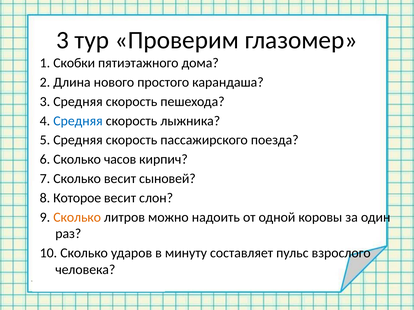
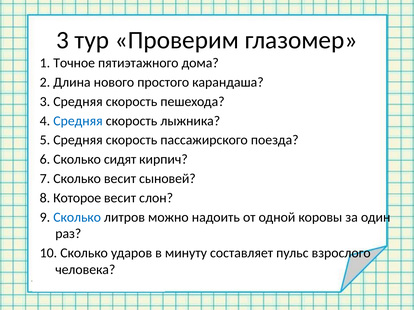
Скобки: Скобки -> Точное
часов: часов -> сидят
Сколько at (77, 218) colour: orange -> blue
